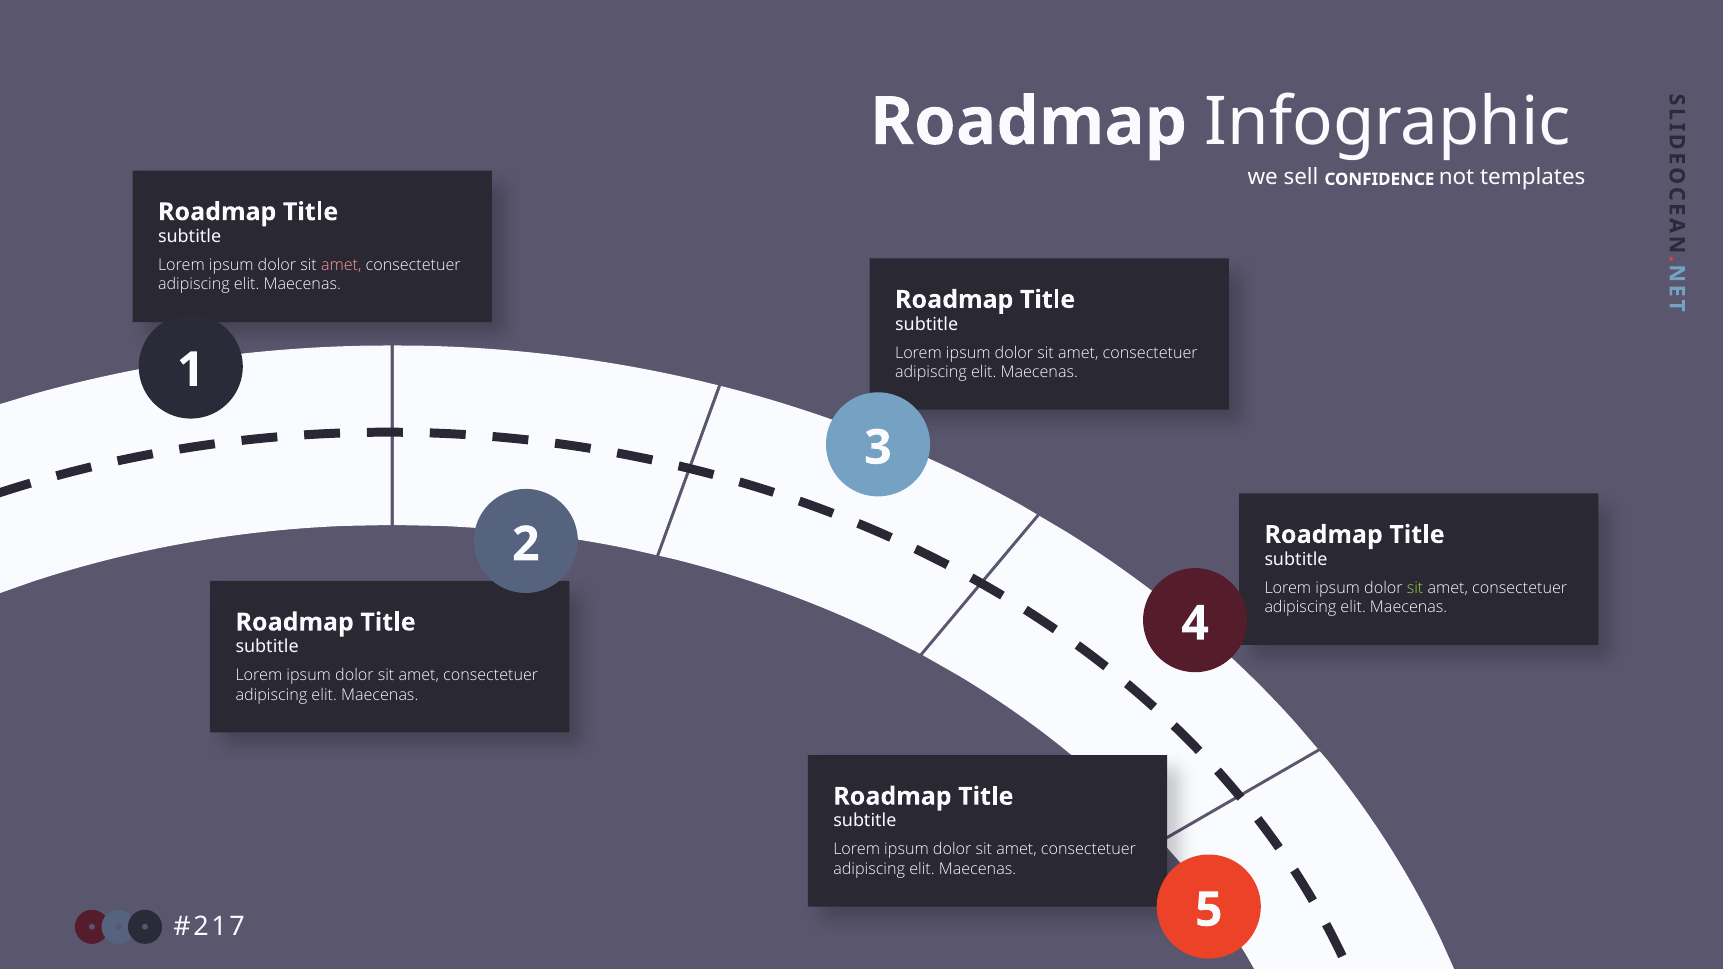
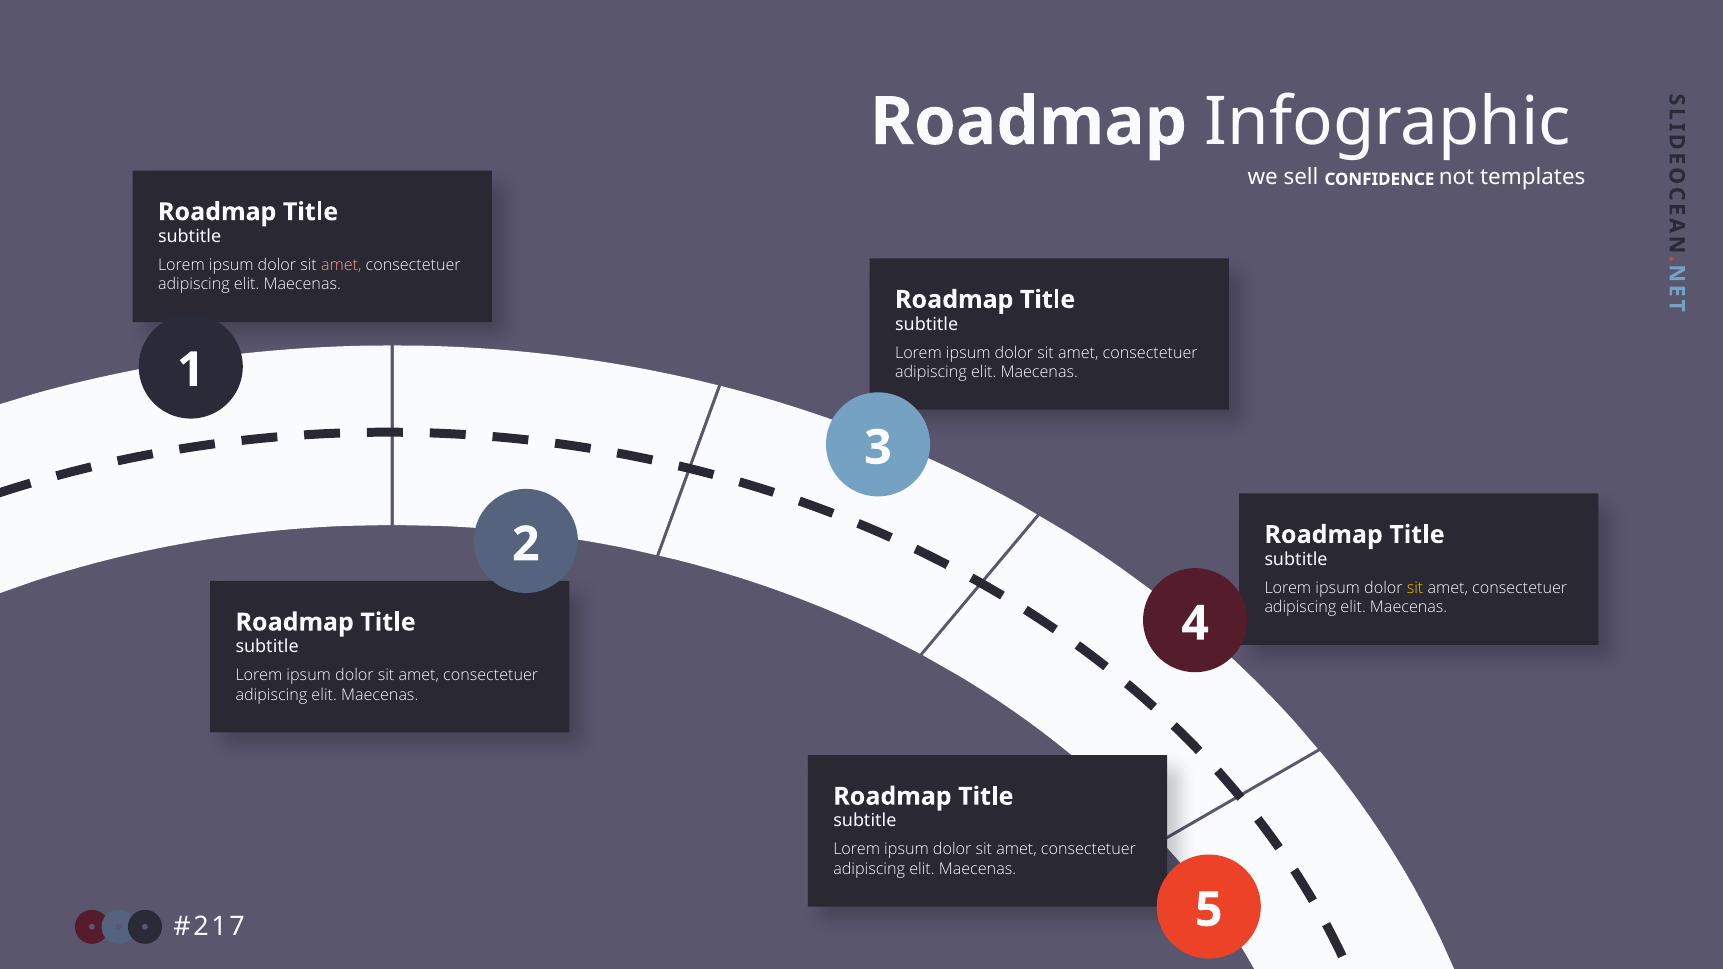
sit at (1415, 588) colour: light green -> yellow
